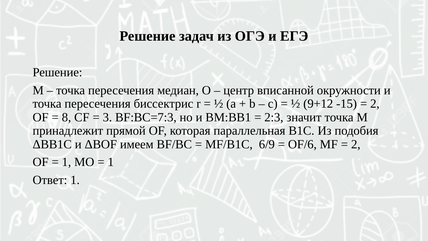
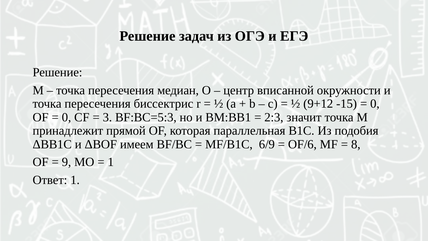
2 at (375, 104): 2 -> 0
8 at (66, 117): 8 -> 0
BF:BC=7:3: BF:BC=7:3 -> BF:BC=5:3
2 at (356, 144): 2 -> 8
1 at (66, 162): 1 -> 9
